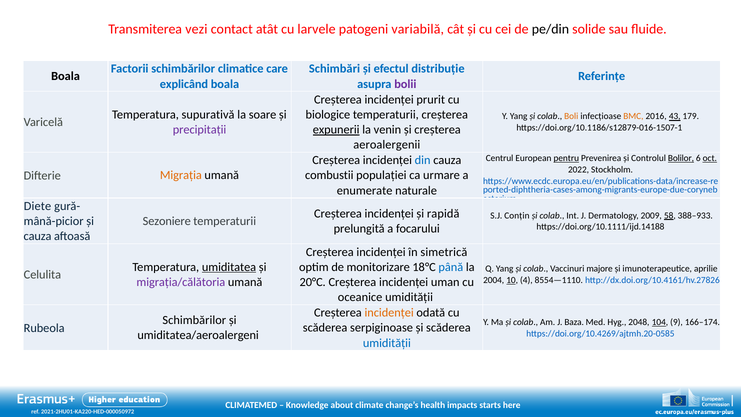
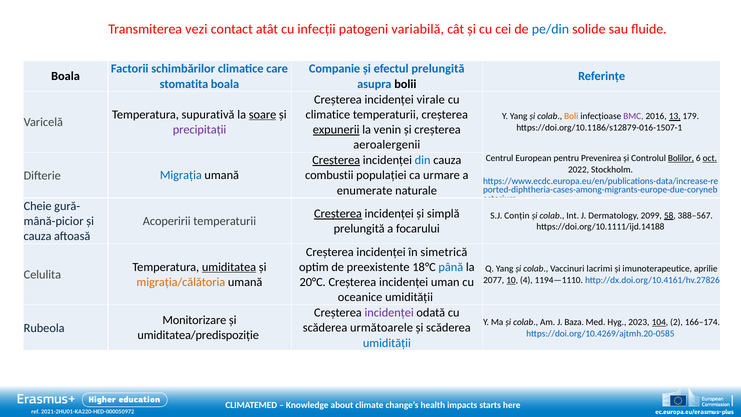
larvele: larvele -> infecții
pe/din colour: black -> blue
Schimbări: Schimbări -> Companie
efectul distribuție: distribuție -> prelungită
explicând: explicând -> stomatita
bolii colour: purple -> black
prurit: prurit -> virale
soare underline: none -> present
biologice at (328, 115): biologice -> climatice
BMC colour: orange -> purple
43: 43 -> 13
pentru underline: present -> none
Creșterea at (336, 160) underline: none -> present
Migrația colour: orange -> blue
Diete: Diete -> Cheie
Creșterea at (338, 214) underline: none -> present
rapidă: rapidă -> simplă
2009: 2009 -> 2099
388–933: 388–933 -> 388–567
Sezoniere: Sezoniere -> Acoperirii
monitorizare: monitorizare -> preexistente
majore: majore -> lacrimi
2004: 2004 -> 2077
8554—1110: 8554—1110 -> 1194—1110
migrația/călătoria colour: purple -> orange
incidenței at (389, 313) colour: orange -> purple
Schimbărilor at (194, 320): Schimbărilor -> Monitorizare
Hyg 2048: 2048 -> 2023
9: 9 -> 2
serpiginoase: serpiginoase -> următoarele
umiditatea/aeroalergeni: umiditatea/aeroalergeni -> umiditatea/predispoziție
